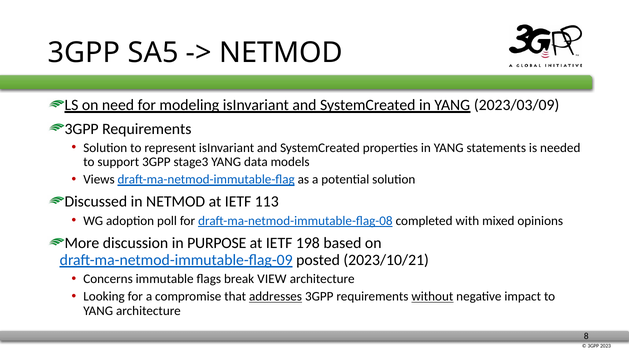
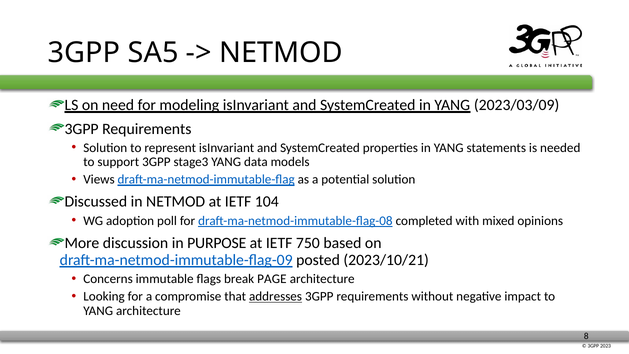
113: 113 -> 104
198: 198 -> 750
VIEW: VIEW -> PAGE
without underline: present -> none
